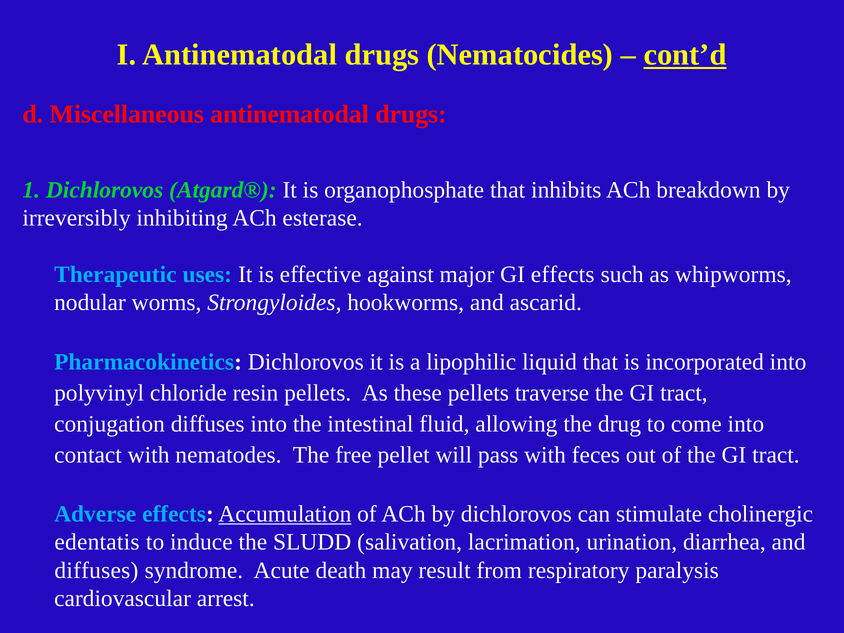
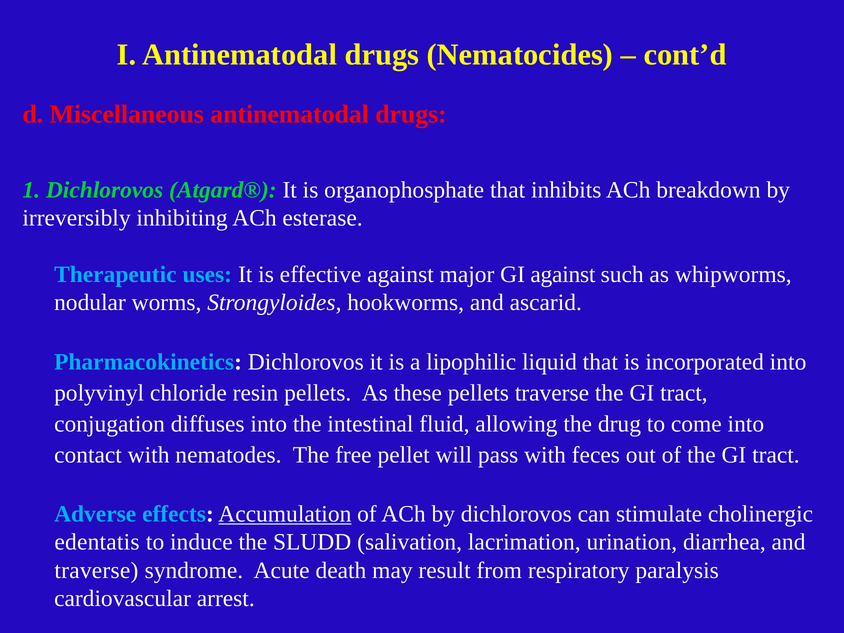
cont’d underline: present -> none
GI effects: effects -> against
diffuses at (96, 570): diffuses -> traverse
